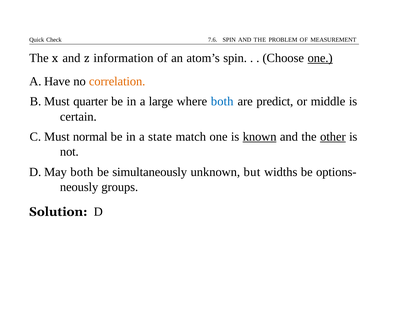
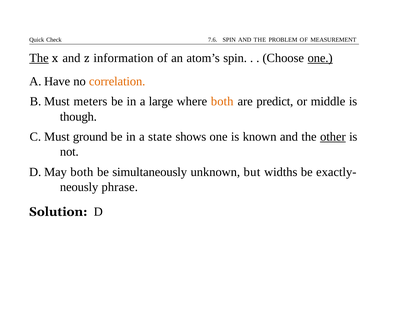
The at (39, 58) underline: none -> present
quarter: quarter -> meters
both at (222, 102) colour: blue -> orange
certain: certain -> though
normal: normal -> ground
match: match -> shows
known underline: present -> none
options-: options- -> exactly-
groups: groups -> phrase
